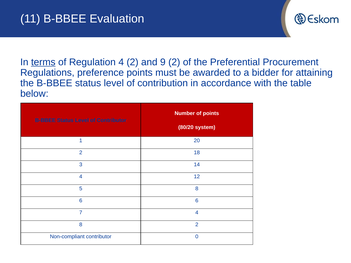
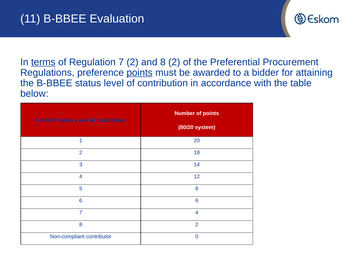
Regulation 4: 4 -> 7
and 9: 9 -> 8
points at (140, 73) underline: none -> present
